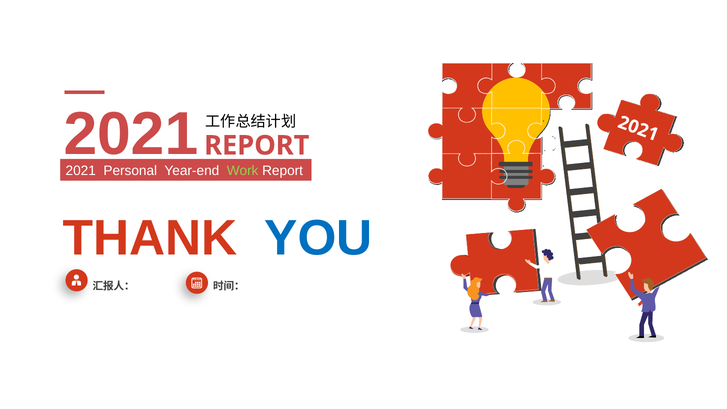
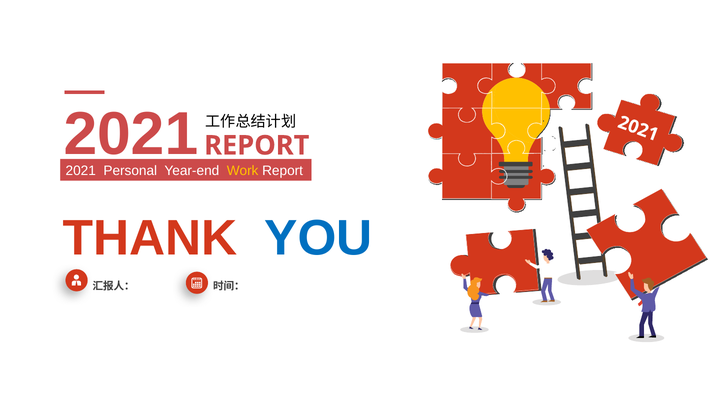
Work colour: light green -> yellow
